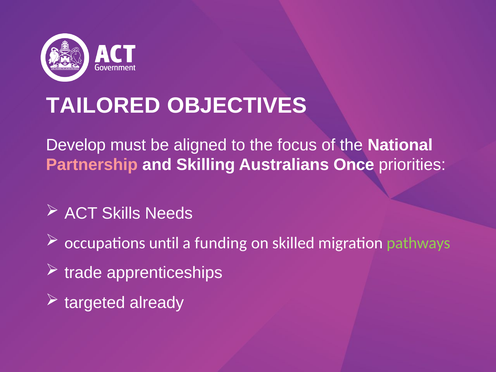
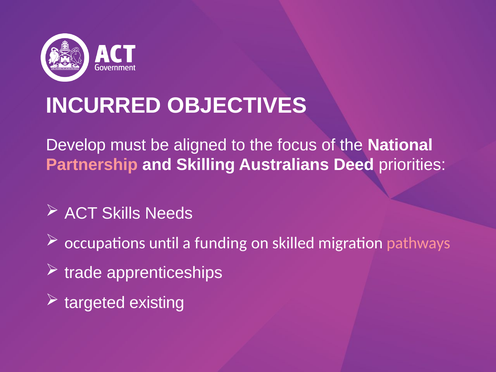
TAILORED: TAILORED -> INCURRED
Once: Once -> Deed
pathways colour: light green -> pink
already: already -> existing
